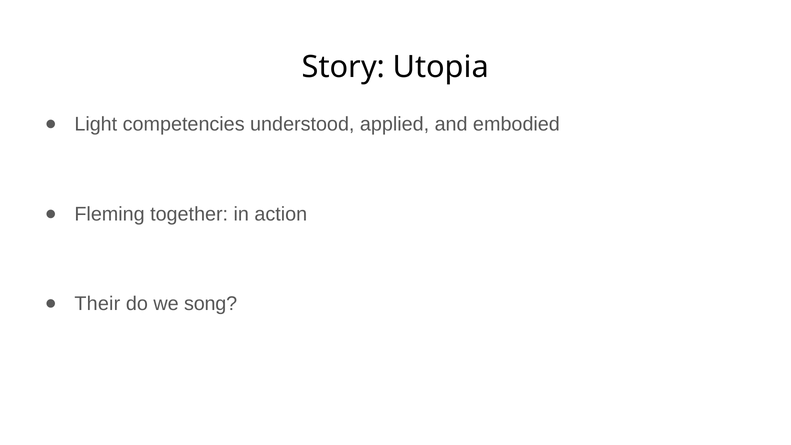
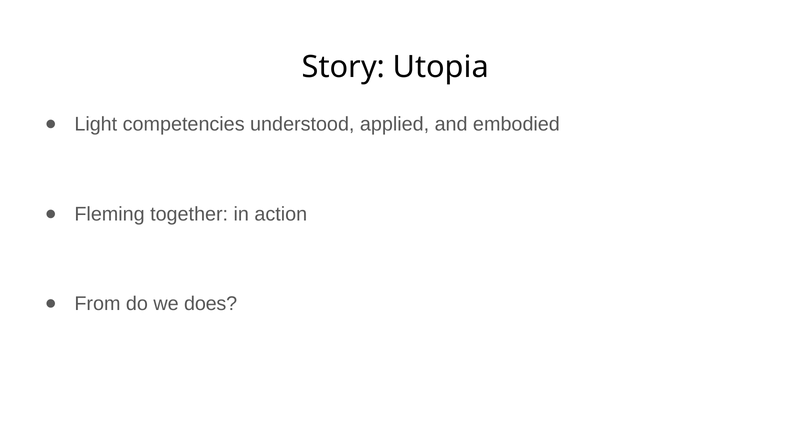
Their: Their -> From
song: song -> does
